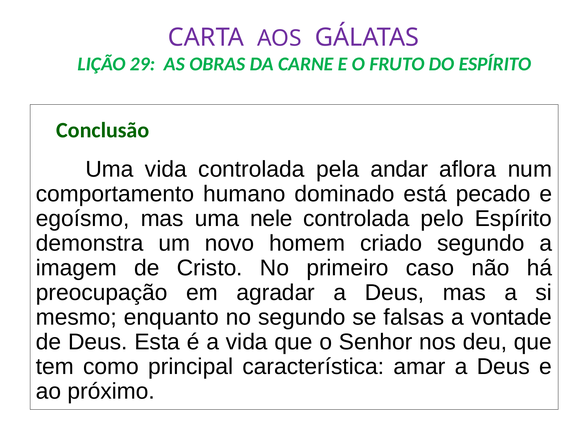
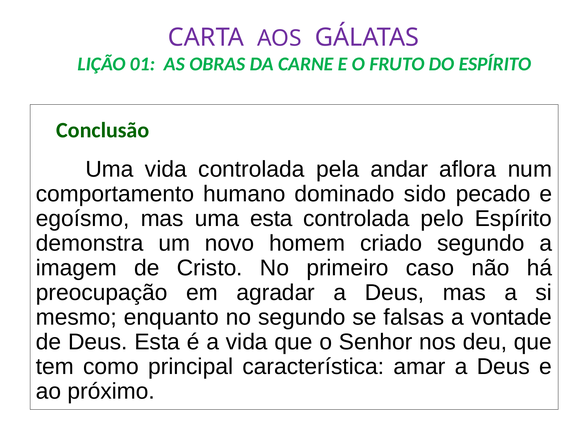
29: 29 -> 01
está: está -> sido
uma nele: nele -> esta
